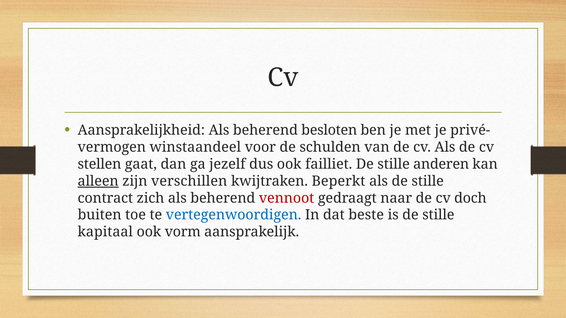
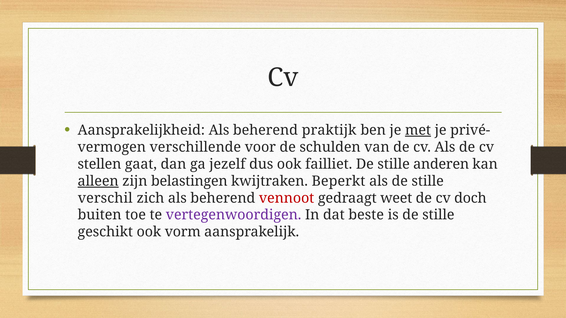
besloten: besloten -> praktijk
met underline: none -> present
winstaandeel: winstaandeel -> verschillende
verschillen: verschillen -> belastingen
contract: contract -> verschil
naar: naar -> weet
vertegenwoordigen colour: blue -> purple
kapitaal: kapitaal -> geschikt
